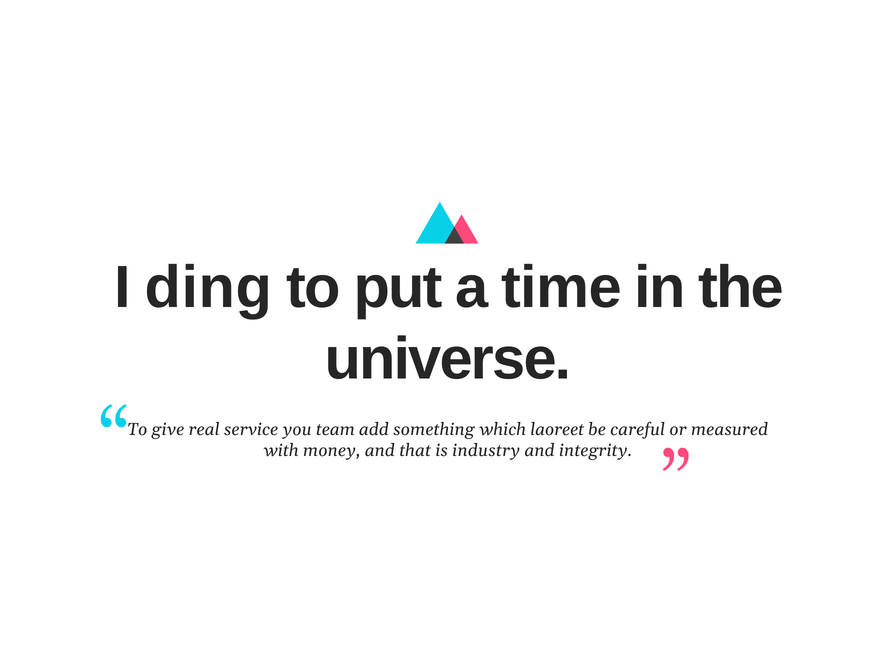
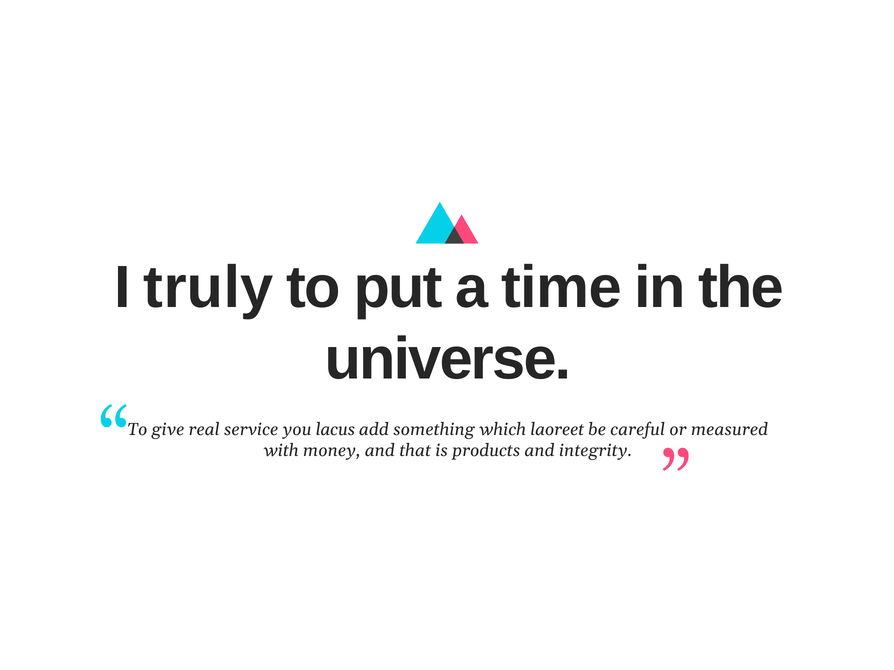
ding: ding -> truly
team: team -> lacus
industry: industry -> products
